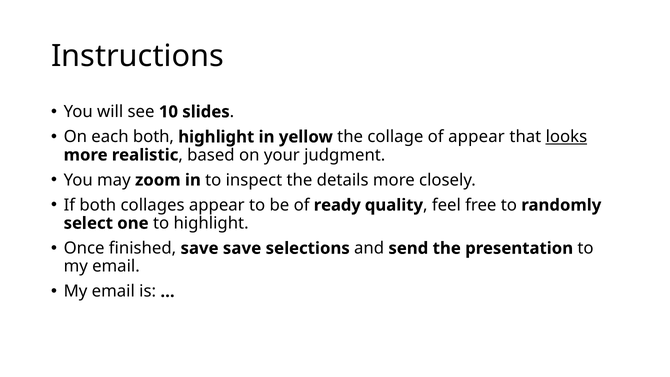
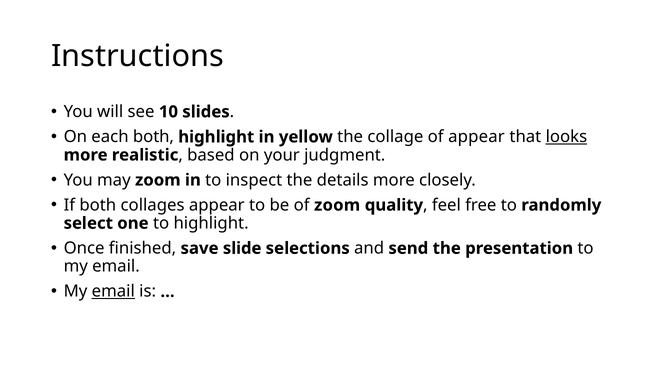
of ready: ready -> zoom
save save: save -> slide
email at (113, 291) underline: none -> present
